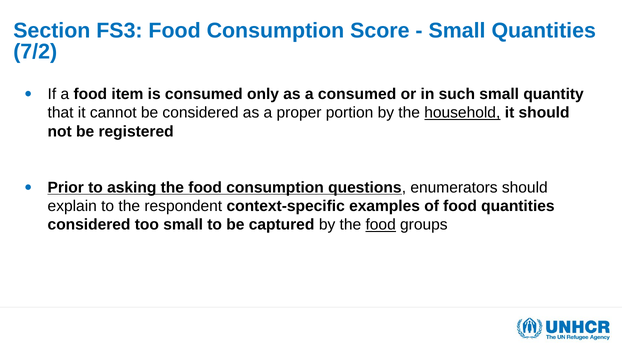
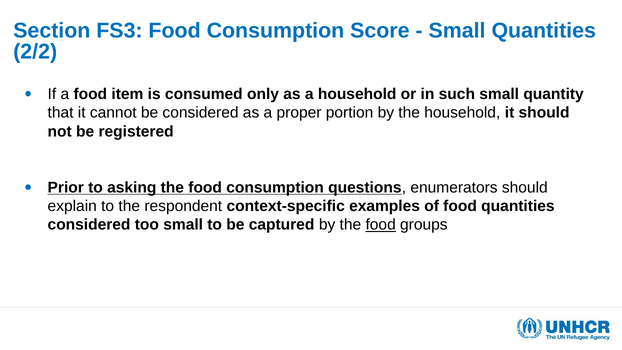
7/2: 7/2 -> 2/2
a consumed: consumed -> household
household at (462, 113) underline: present -> none
